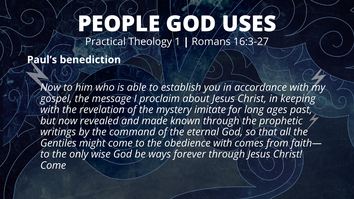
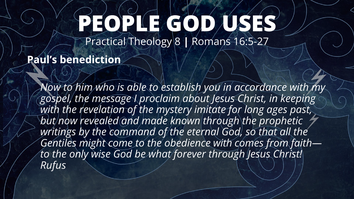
1: 1 -> 8
16:3-27: 16:3-27 -> 16:5-27
ways: ways -> what
Come at (53, 166): Come -> Rufus
